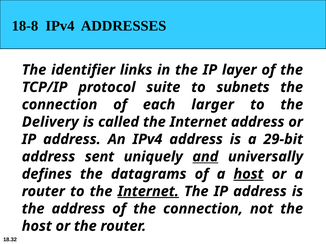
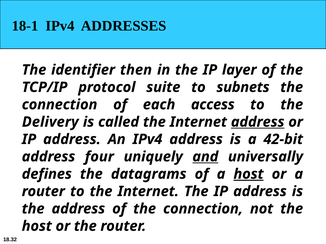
18-8: 18-8 -> 18-1
links: links -> then
larger: larger -> access
address at (258, 122) underline: none -> present
29-bit: 29-bit -> 42-bit
sent: sent -> four
Internet at (148, 192) underline: present -> none
